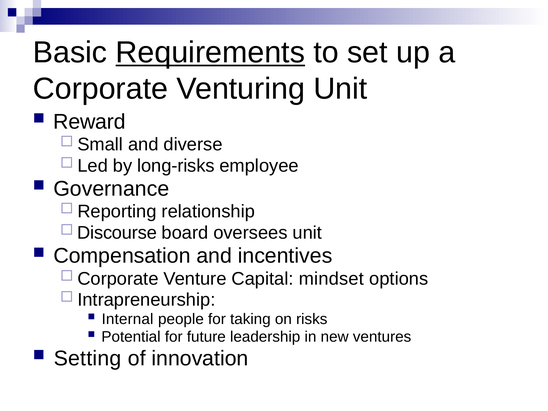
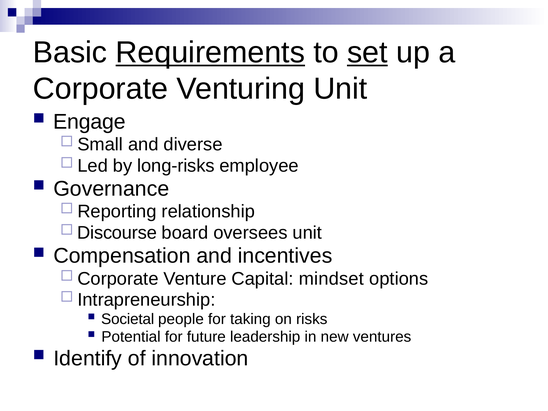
set underline: none -> present
Reward: Reward -> Engage
Internal: Internal -> Societal
Setting: Setting -> Identify
